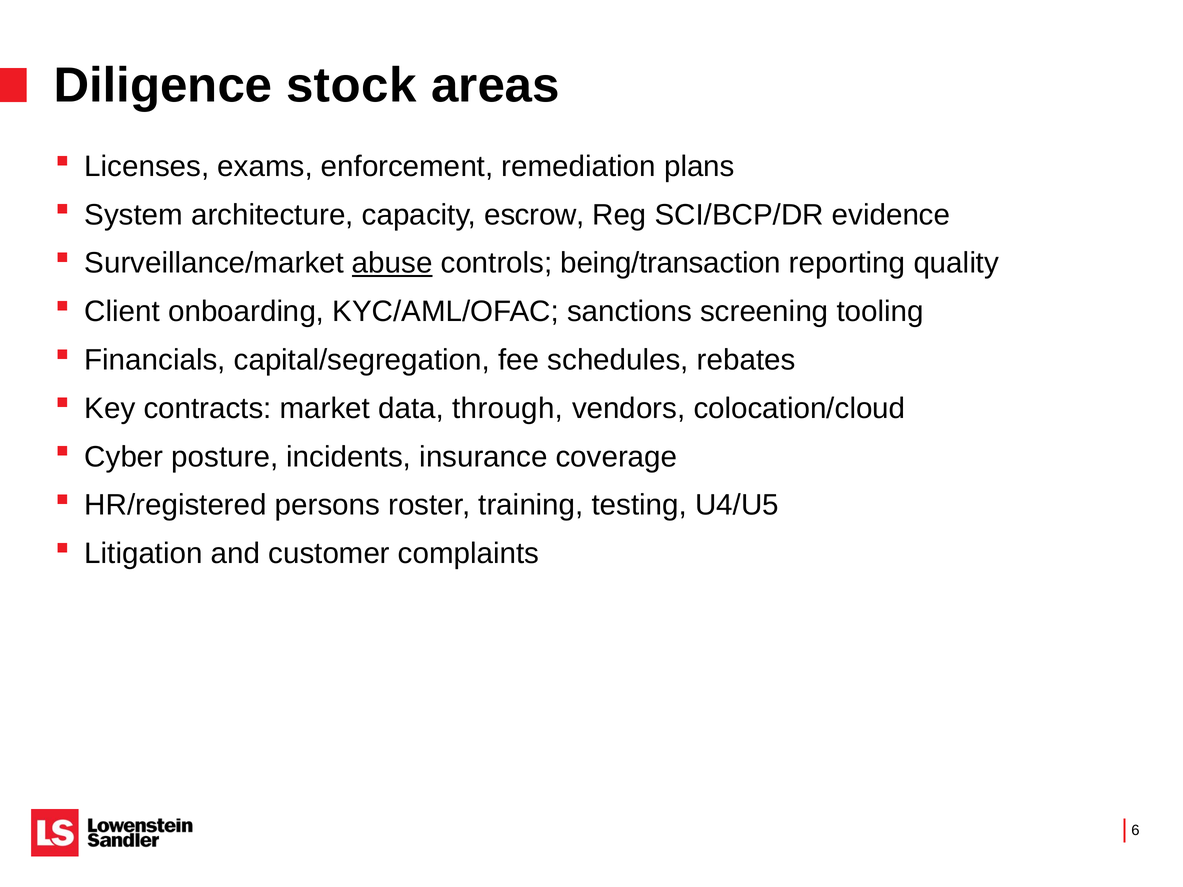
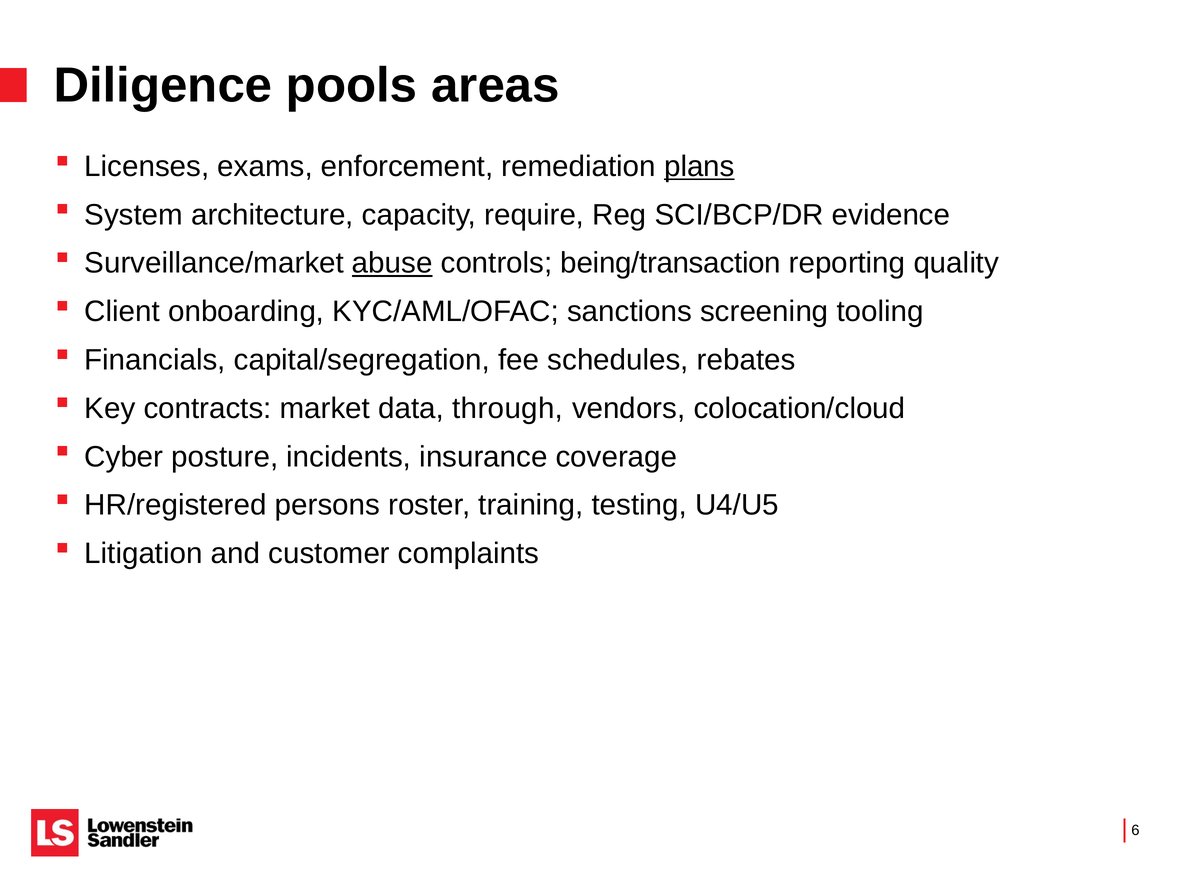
stock: stock -> pools
plans underline: none -> present
escrow: escrow -> require
